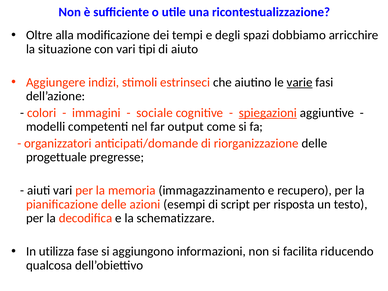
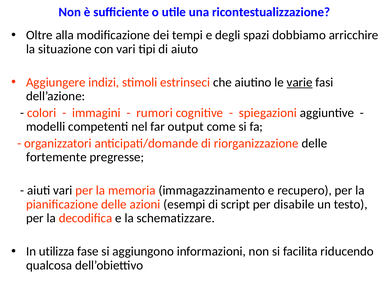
sociale: sociale -> rumori
spiegazioni underline: present -> none
progettuale: progettuale -> fortemente
risposta: risposta -> disabile
